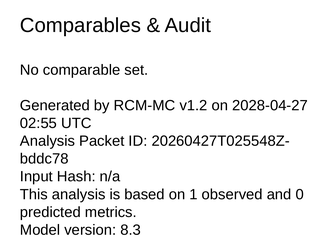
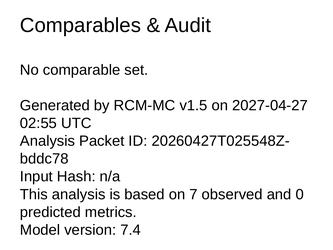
v1.2: v1.2 -> v1.5
2028-04-27: 2028-04-27 -> 2027-04-27
1: 1 -> 7
8.3: 8.3 -> 7.4
